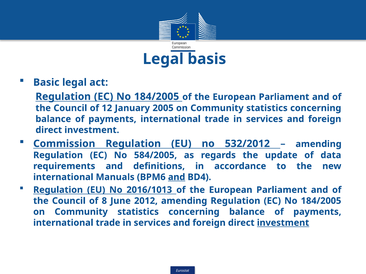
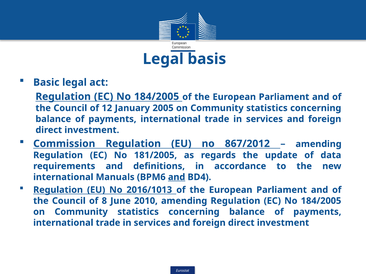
532/2012: 532/2012 -> 867/2012
584/2005: 584/2005 -> 181/2005
2012: 2012 -> 2010
investment at (283, 223) underline: present -> none
